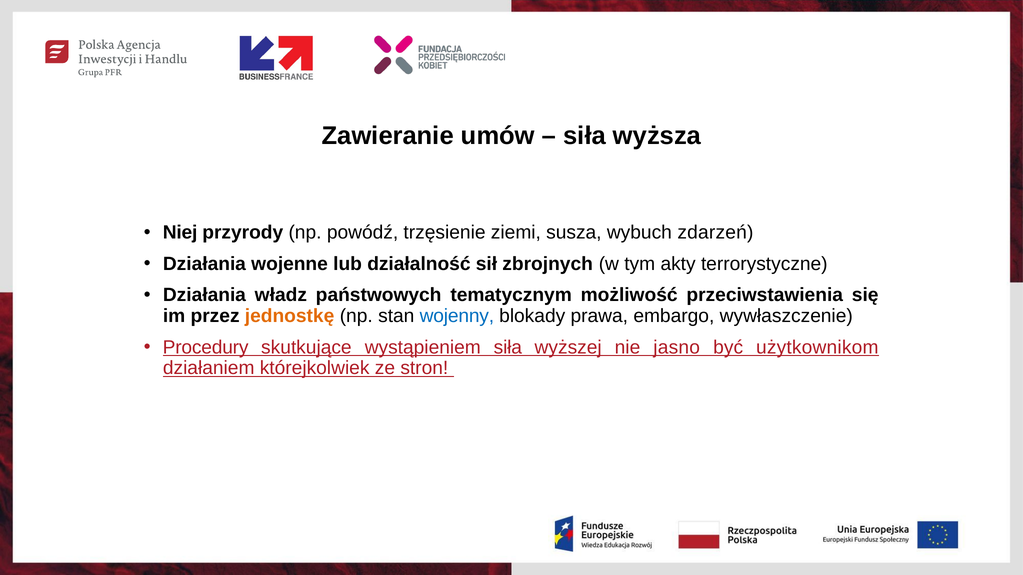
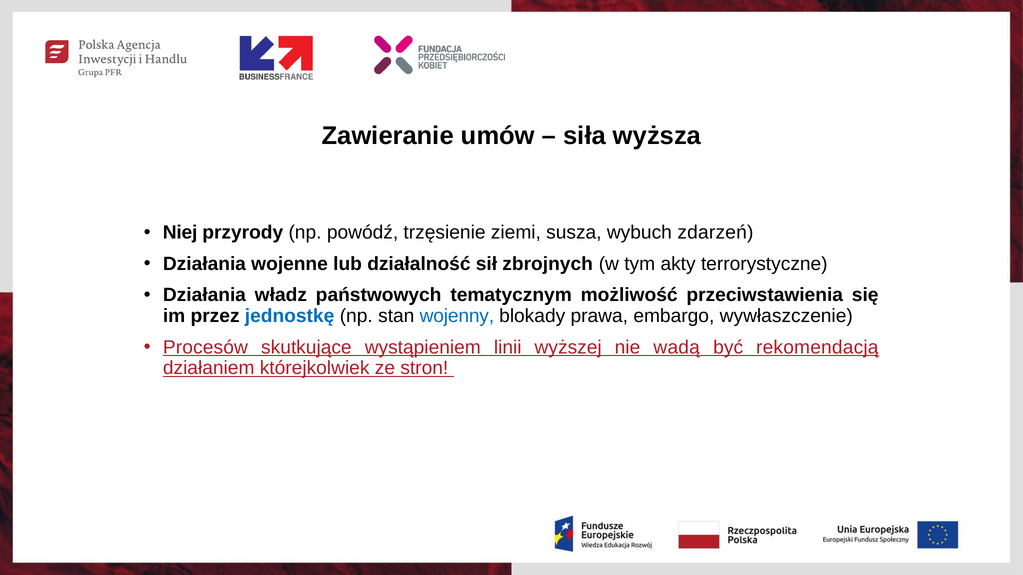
jednostkę colour: orange -> blue
Procedury: Procedury -> Procesów
wystąpieniem siła: siła -> linii
jasno: jasno -> wadą
użytkownikom: użytkownikom -> rekomendacją
